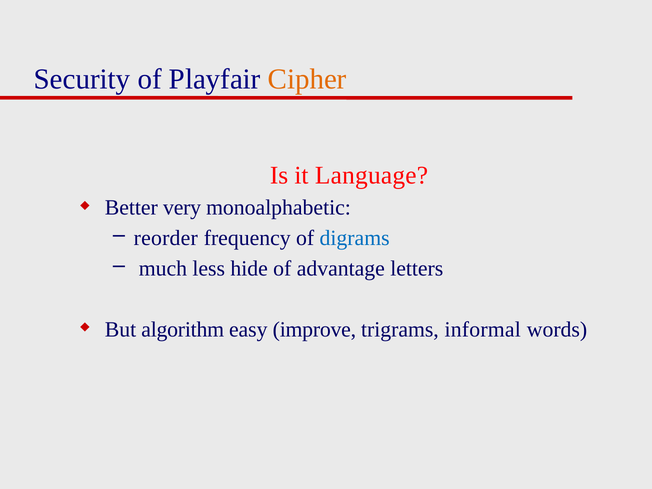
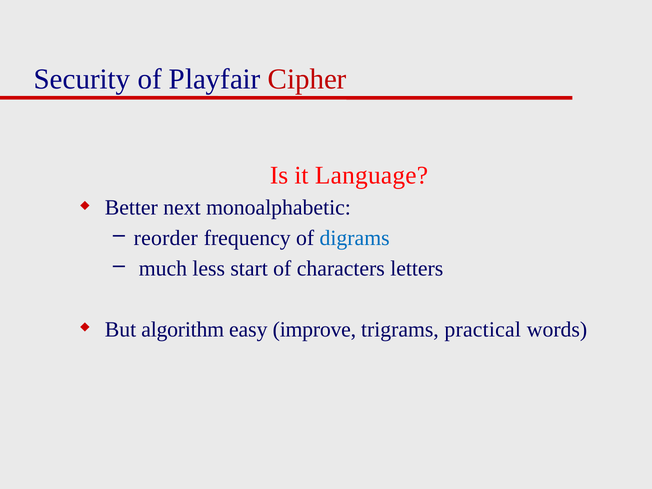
Cipher colour: orange -> red
very: very -> next
hide: hide -> start
advantage: advantage -> characters
informal: informal -> practical
